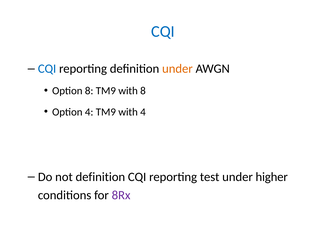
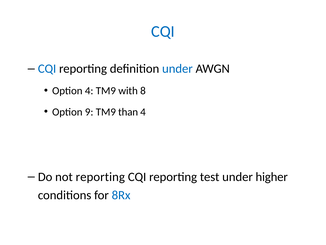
under at (177, 69) colour: orange -> blue
Option 8: 8 -> 4
Option 4: 4 -> 9
with at (128, 112): with -> than
not definition: definition -> reporting
8Rx colour: purple -> blue
